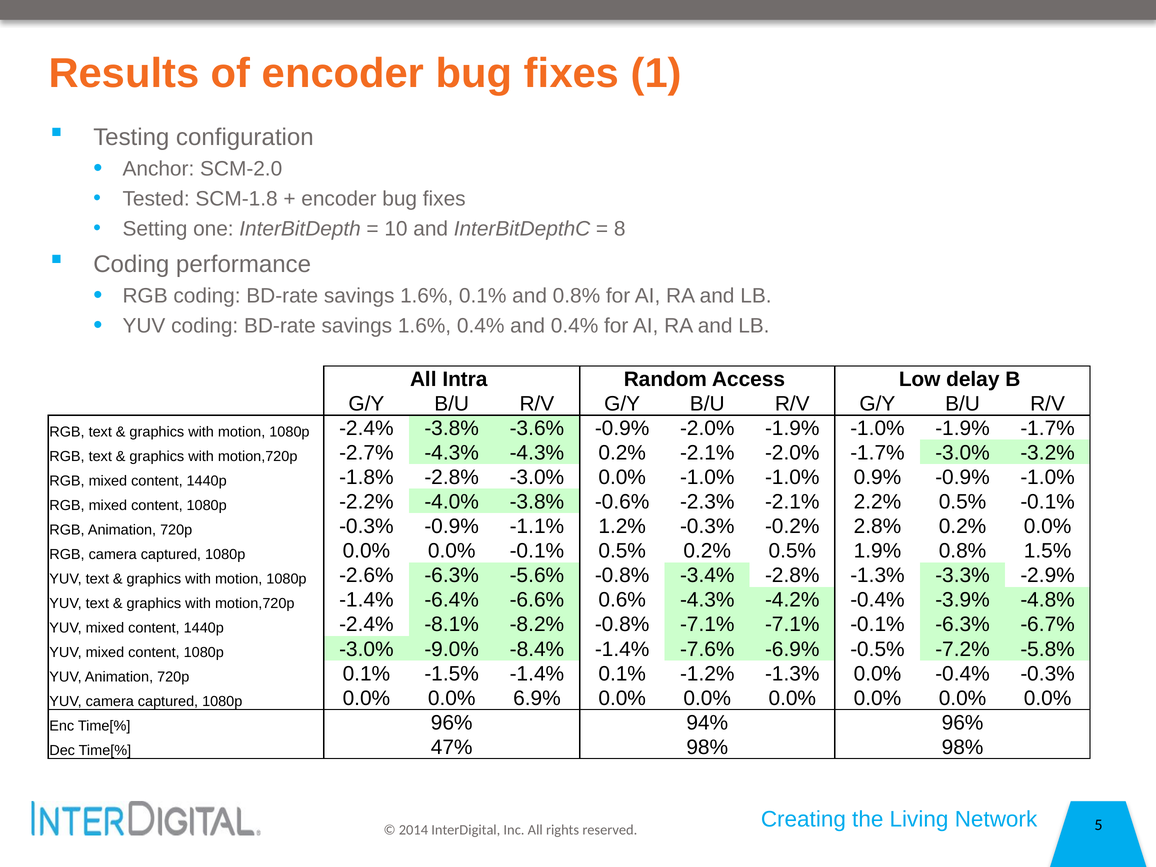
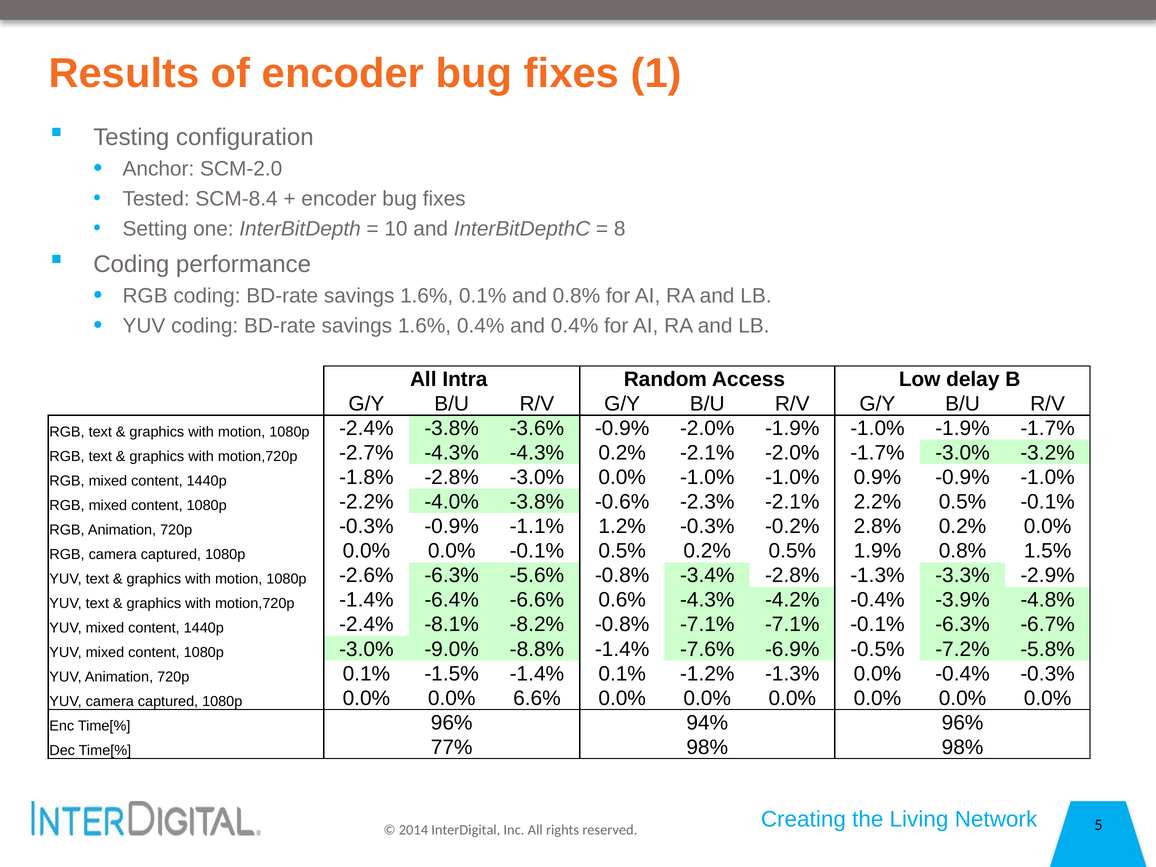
SCM-1.8: SCM-1.8 -> SCM-8.4
-8.4%: -8.4% -> -8.8%
6.9%: 6.9% -> 6.6%
47%: 47% -> 77%
